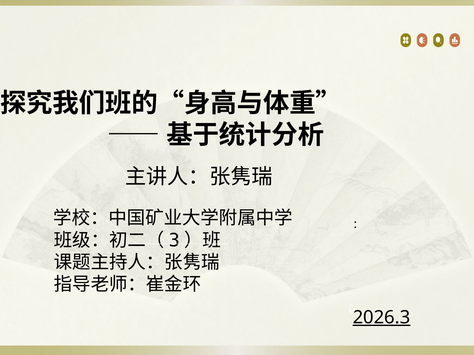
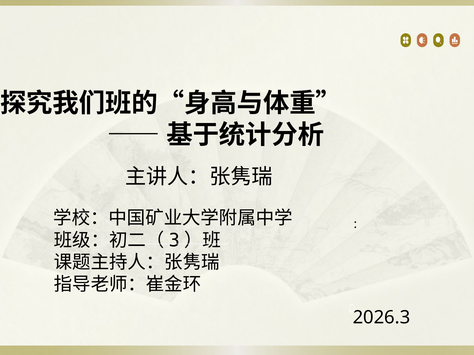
2026.3 underline: present -> none
